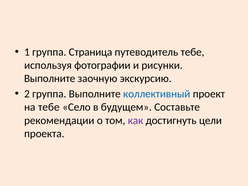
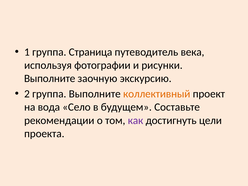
путеводитель тебе: тебе -> века
коллективный colour: blue -> orange
на тебе: тебе -> вода
